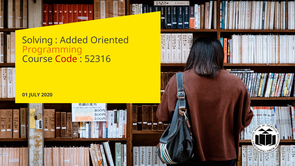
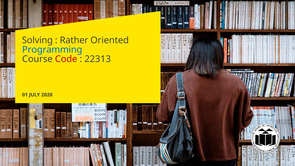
Added: Added -> Rather
Programming colour: orange -> blue
52316: 52316 -> 22313
